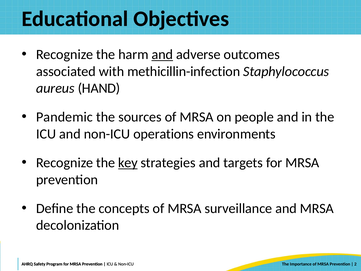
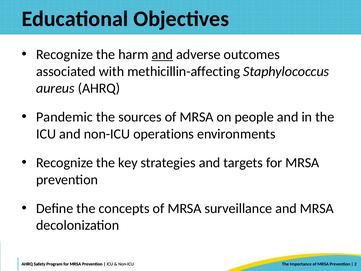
methicillin-infection: methicillin-infection -> methicillin-affecting
aureus HAND: HAND -> AHRQ
key underline: present -> none
